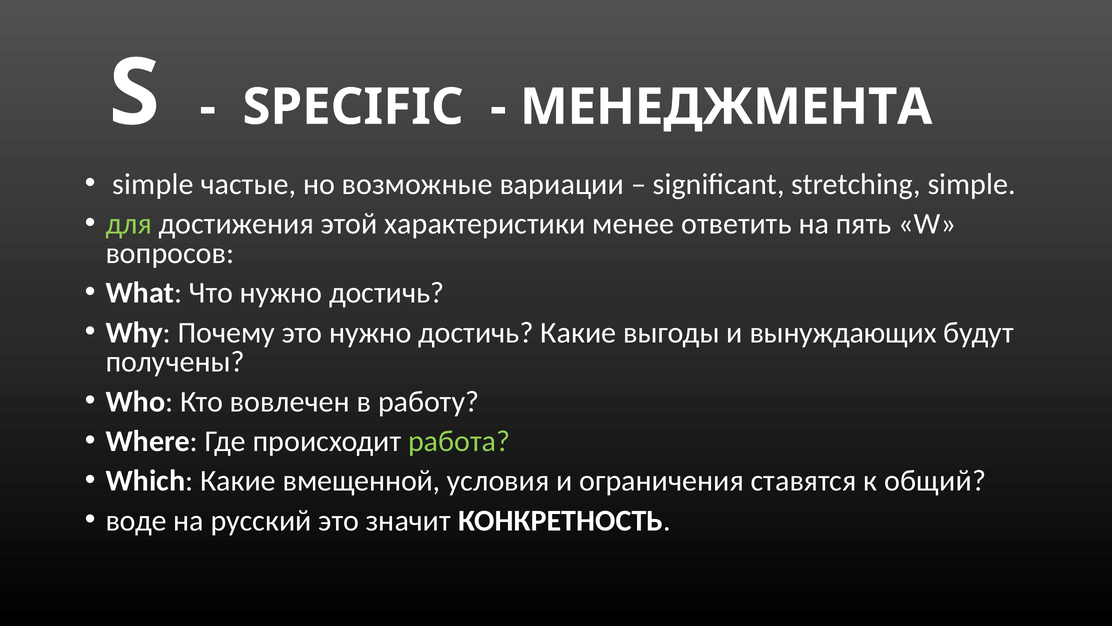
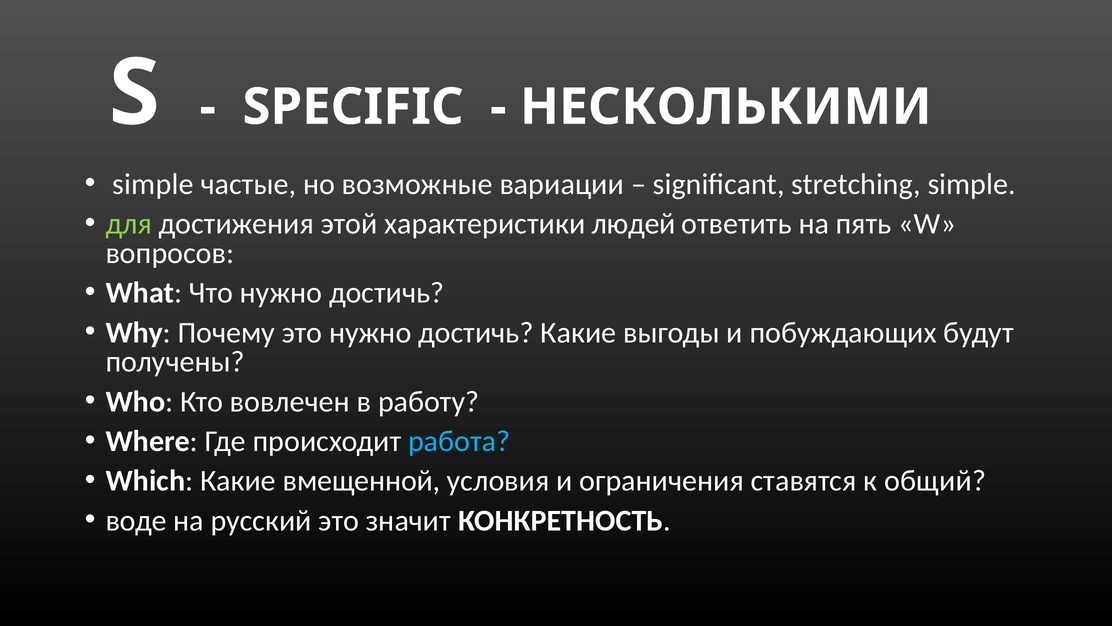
МЕНЕДЖМЕНТА: МЕНЕДЖМЕНТА -> НЕСКОЛЬКИМИ
менее: менее -> людей
вынуждающих: вынуждающих -> побуждающих
работа colour: light green -> light blue
